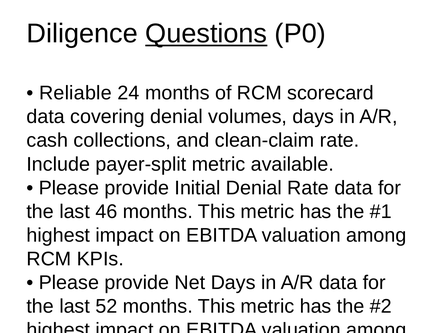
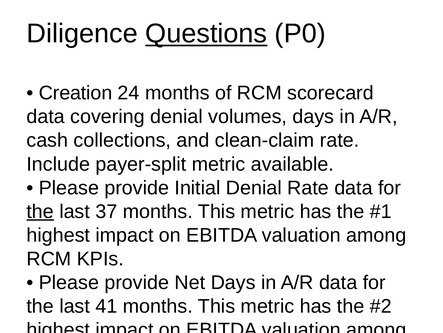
Reliable: Reliable -> Creation
the at (40, 211) underline: none -> present
46: 46 -> 37
52: 52 -> 41
